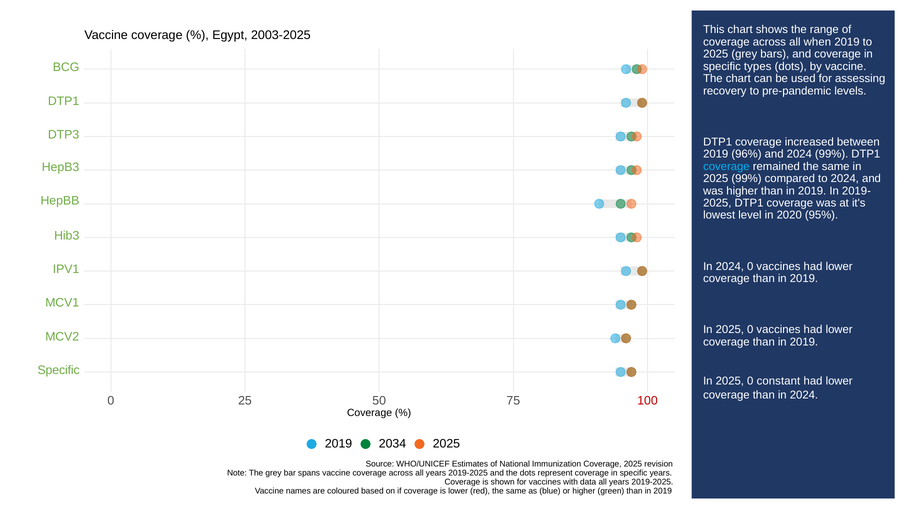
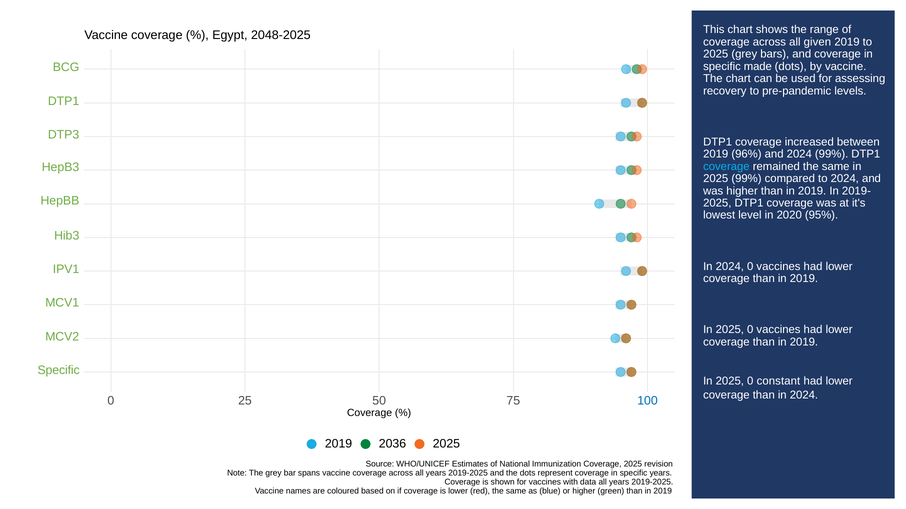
2003-2025: 2003-2025 -> 2048-2025
when: when -> given
types: types -> made
100 colour: red -> blue
2034: 2034 -> 2036
